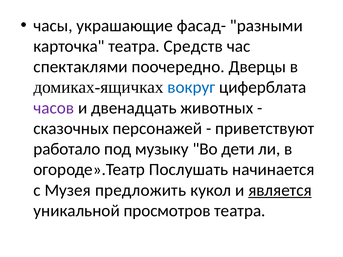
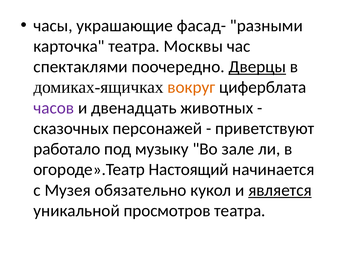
Средств: Средств -> Москвы
Дверцы underline: none -> present
вокруг colour: blue -> orange
дети: дети -> зале
Послушать: Послушать -> Настоящий
предложить: предложить -> обязательно
